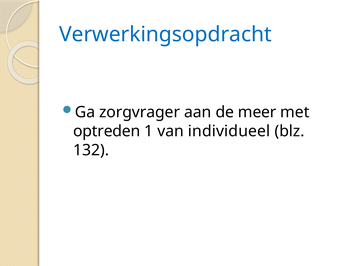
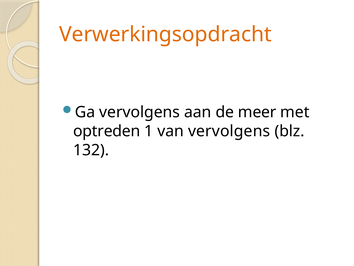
Verwerkingsopdracht colour: blue -> orange
Ga zorgvrager: zorgvrager -> vervolgens
van individueel: individueel -> vervolgens
